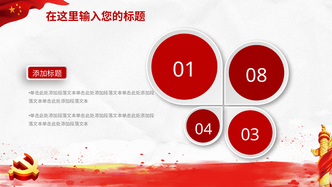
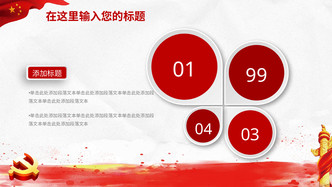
08: 08 -> 99
